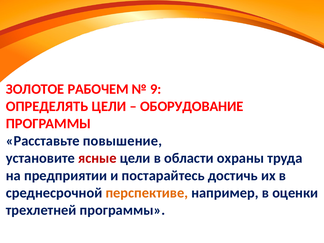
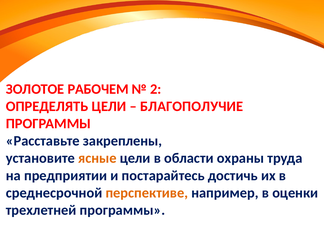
9: 9 -> 2
ОБОРУДОВАНИЕ: ОБОРУДОВАНИЕ -> БЛАГОПОЛУЧИЕ
повышение: повышение -> закреплены
ясные colour: red -> orange
